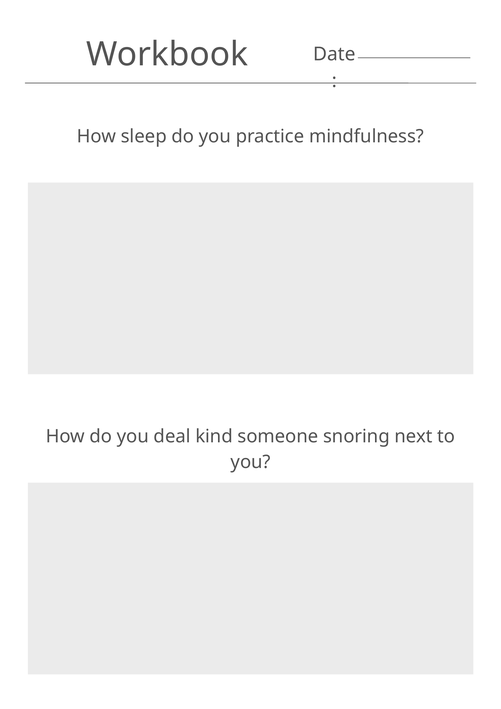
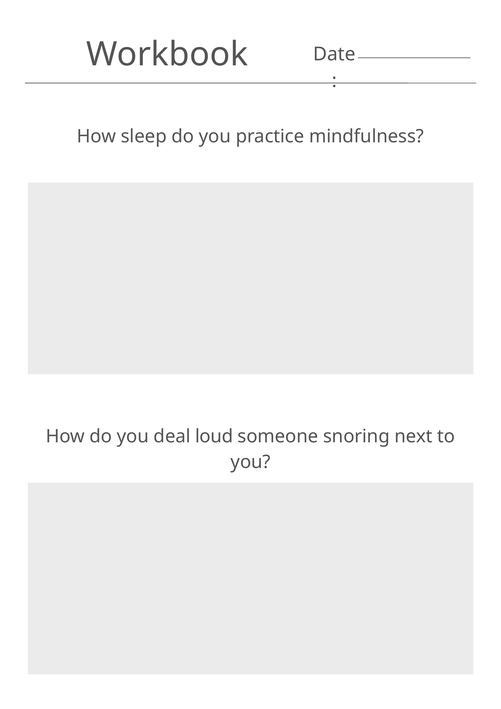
kind: kind -> loud
